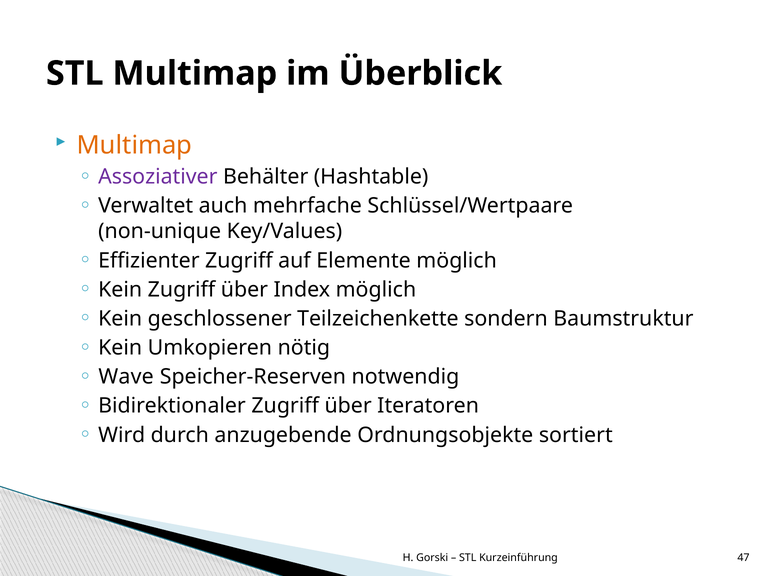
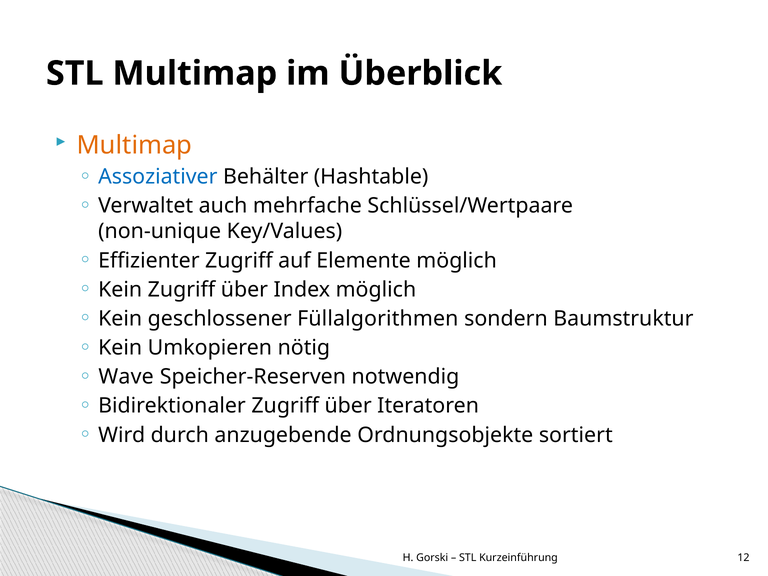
Assoziativer colour: purple -> blue
Teilzeichenkette: Teilzeichenkette -> Füllalgorithmen
47: 47 -> 12
